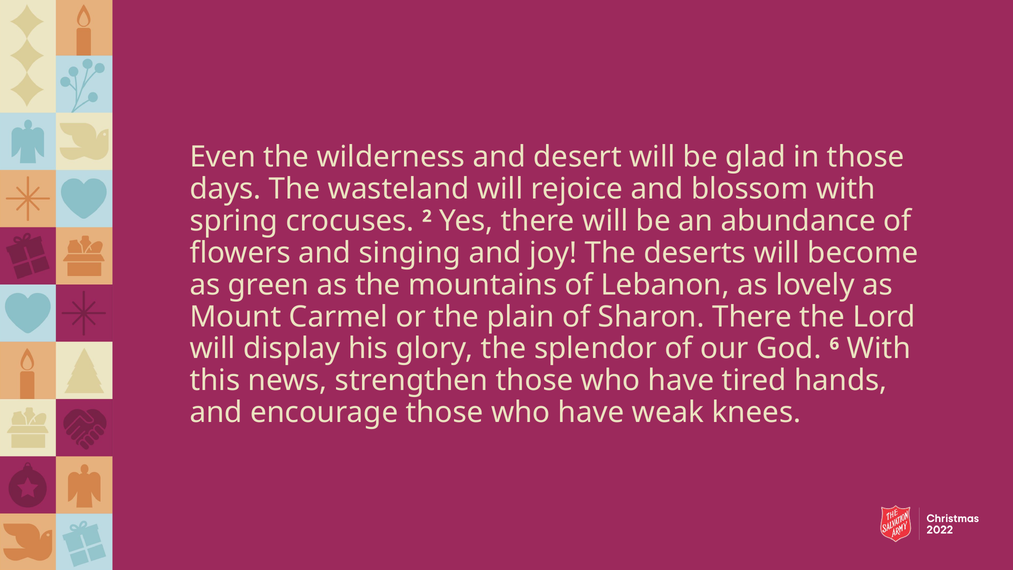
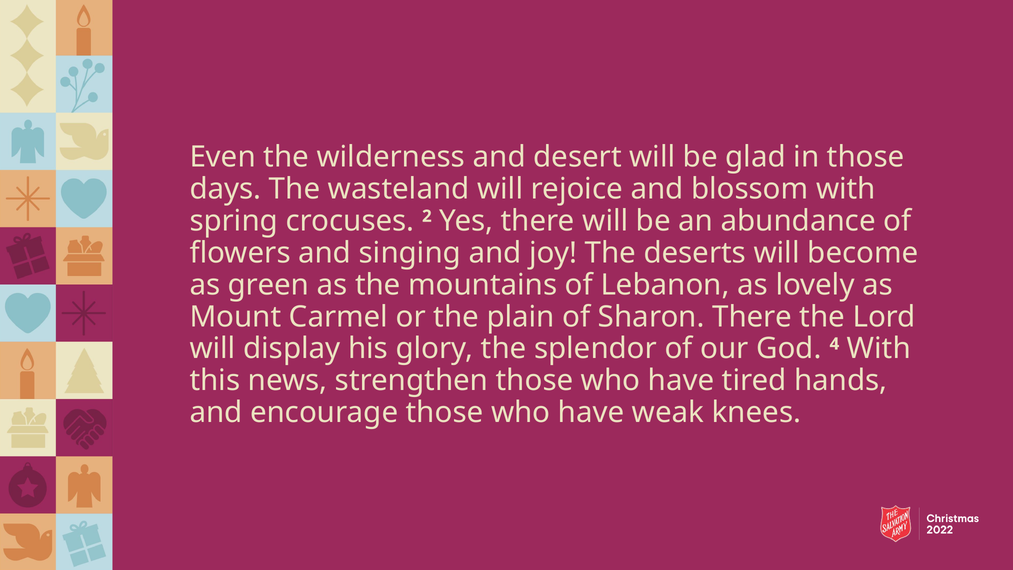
6: 6 -> 4
